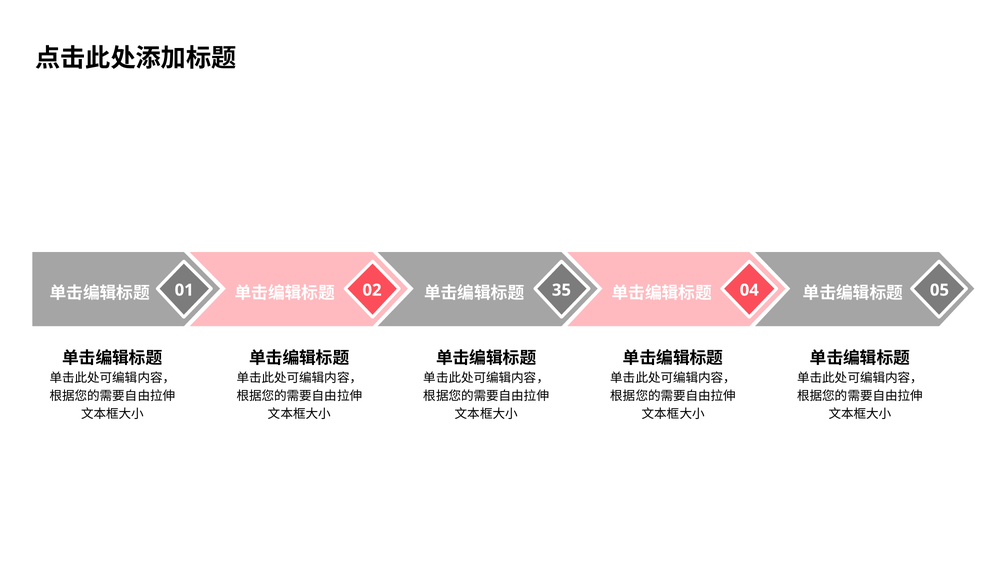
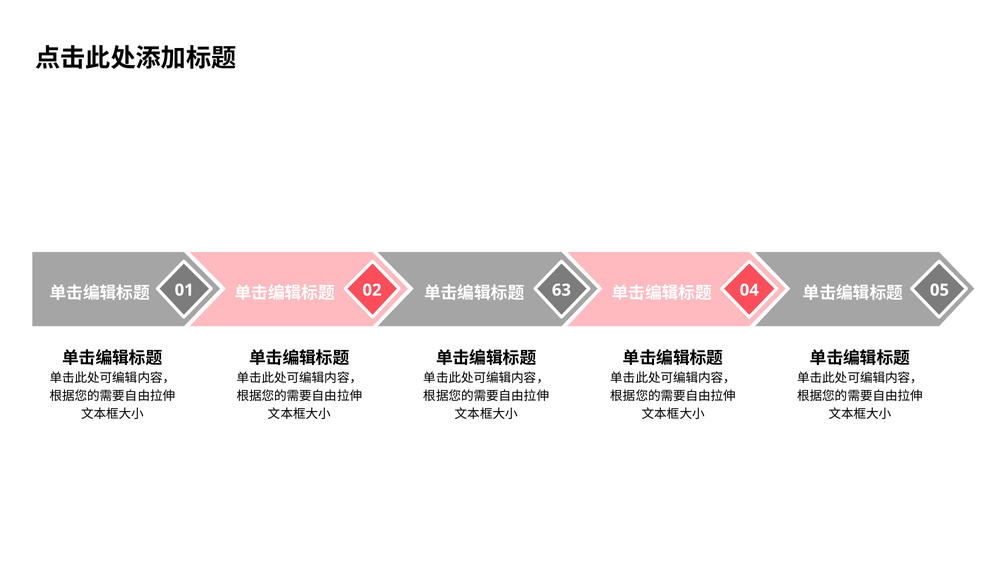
35: 35 -> 63
